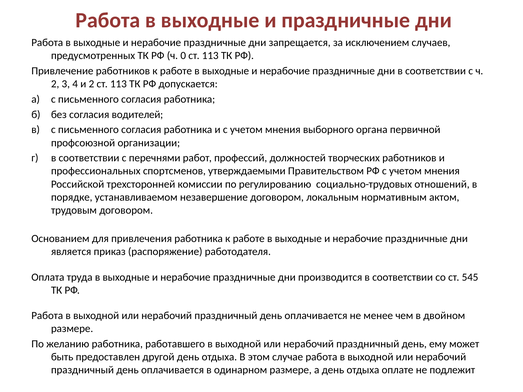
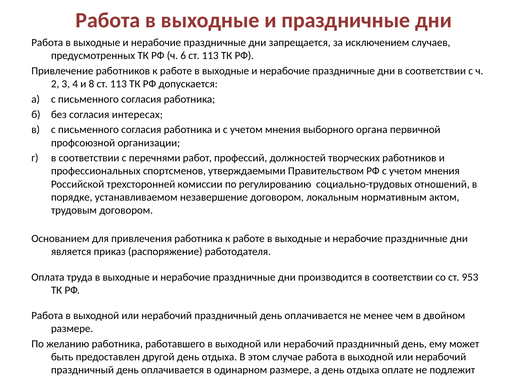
0: 0 -> 6
и 2: 2 -> 8
водителей: водителей -> интересах
545: 545 -> 953
